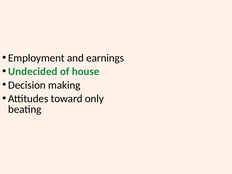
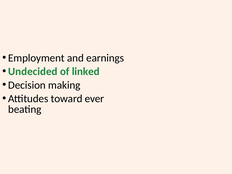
house: house -> linked
only: only -> ever
